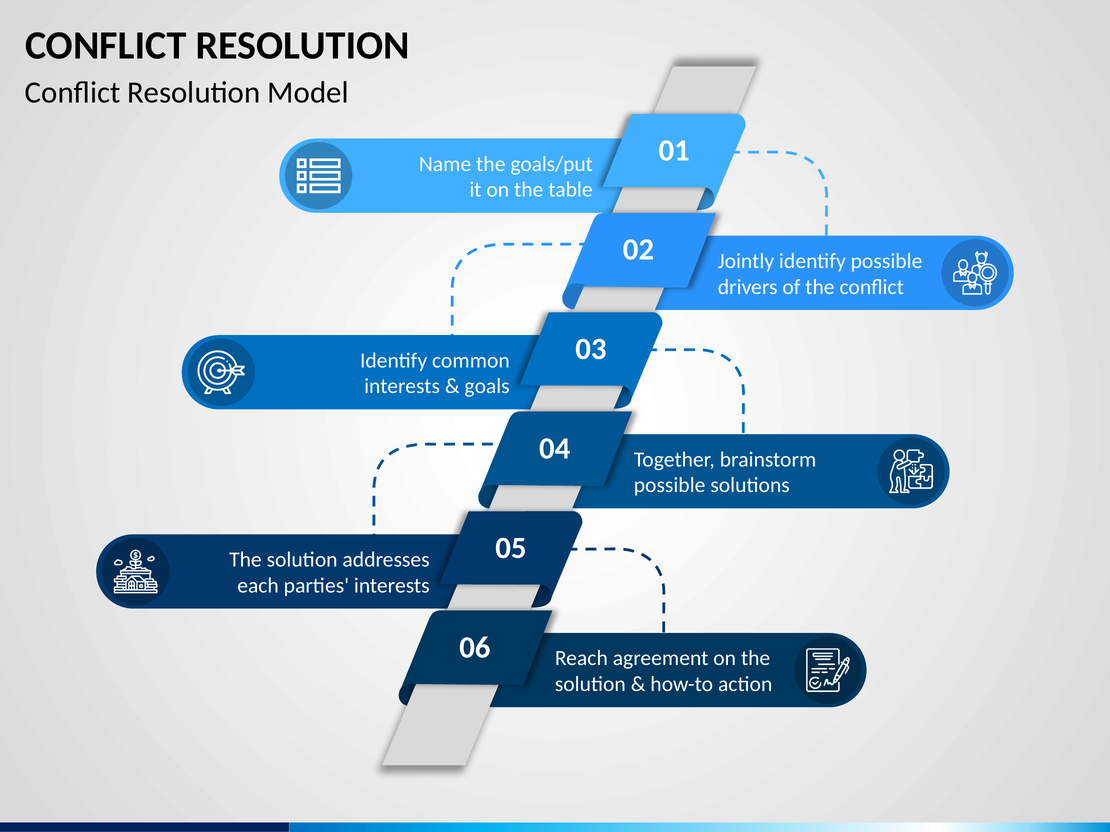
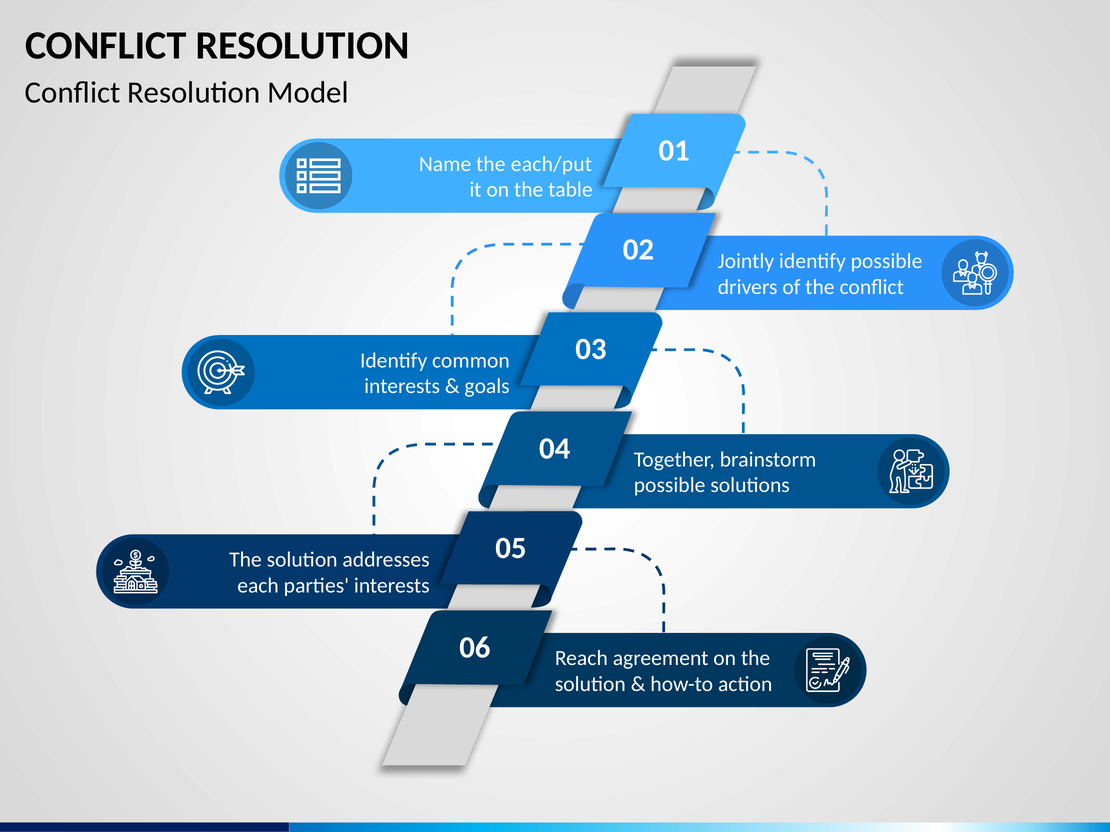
goals/put: goals/put -> each/put
